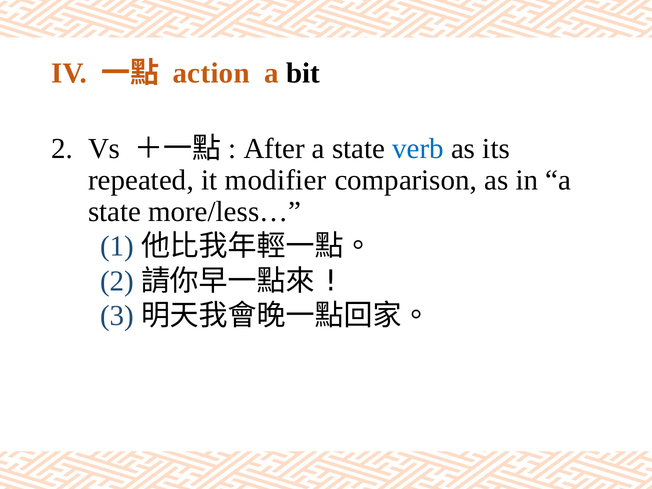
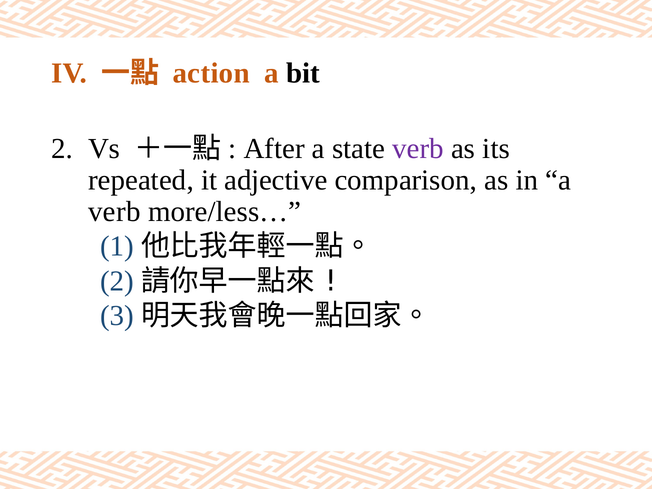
verb at (418, 149) colour: blue -> purple
modifier: modifier -> adjective
state at (115, 212): state -> verb
